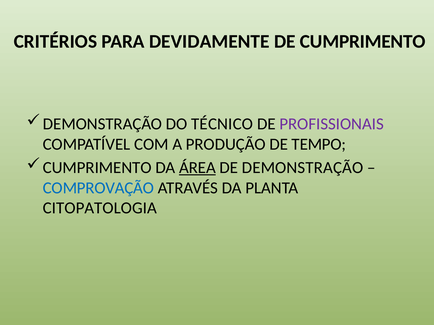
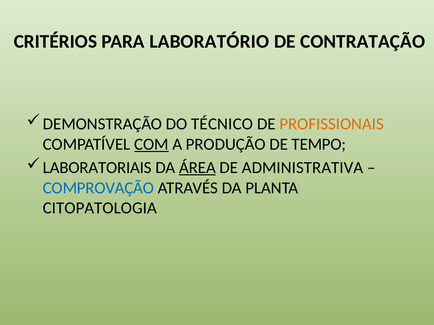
DEVIDAMENTE: DEVIDAMENTE -> LABORATÓRIO
DE CUMPRIMENTO: CUMPRIMENTO -> CONTRATAÇÃO
PROFISSIONAIS colour: purple -> orange
COM underline: none -> present
CUMPRIMENTO at (97, 168): CUMPRIMENTO -> LABORATORIAIS
DE DEMONSTRAÇÃO: DEMONSTRAÇÃO -> ADMINISTRATIVA
